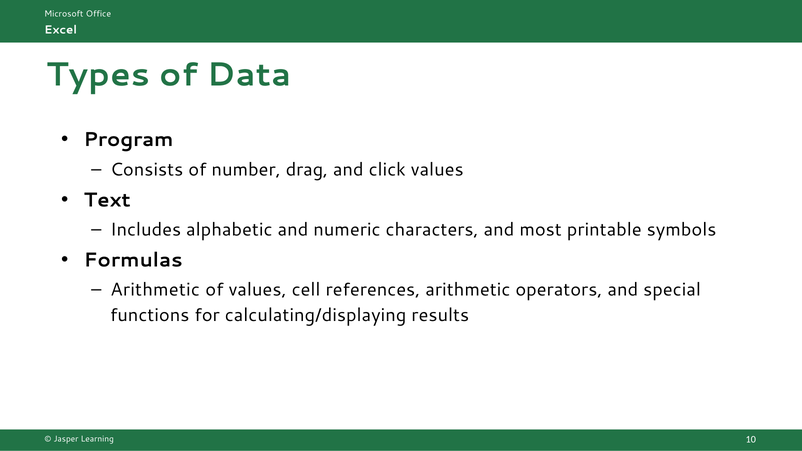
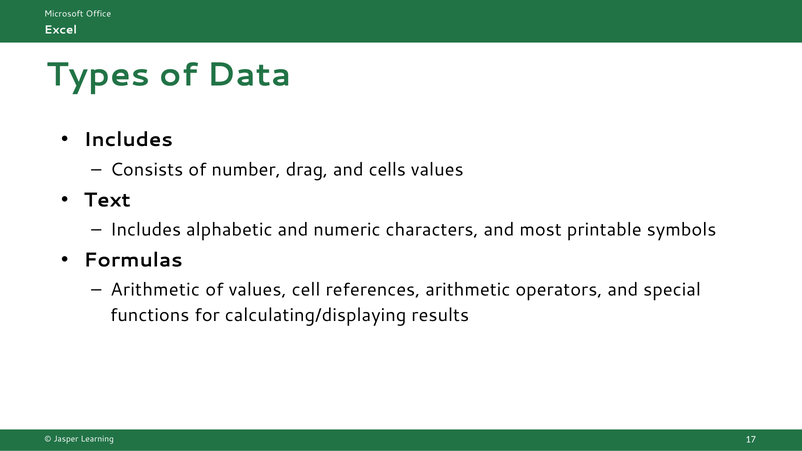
Program at (128, 140): Program -> Includes
click: click -> cells
10: 10 -> 17
